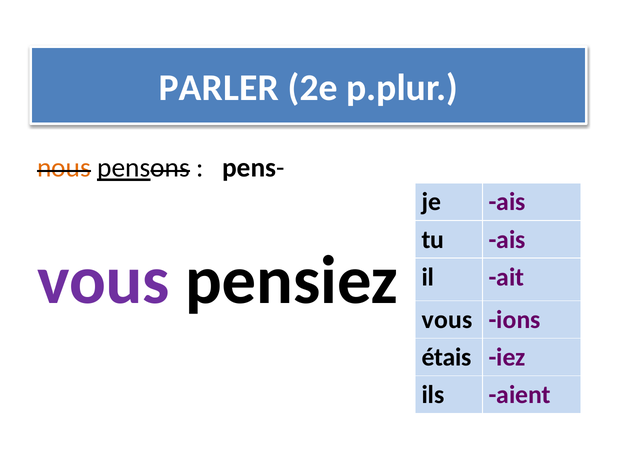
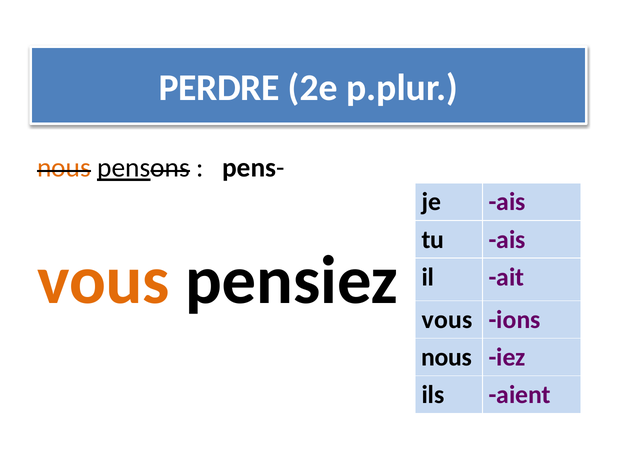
PARLER: PARLER -> PERDRE
vous at (103, 280) colour: purple -> orange
étais at (447, 357): étais -> nous
